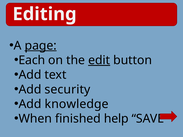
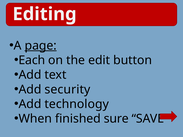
edit underline: present -> none
knowledge: knowledge -> technology
help: help -> sure
